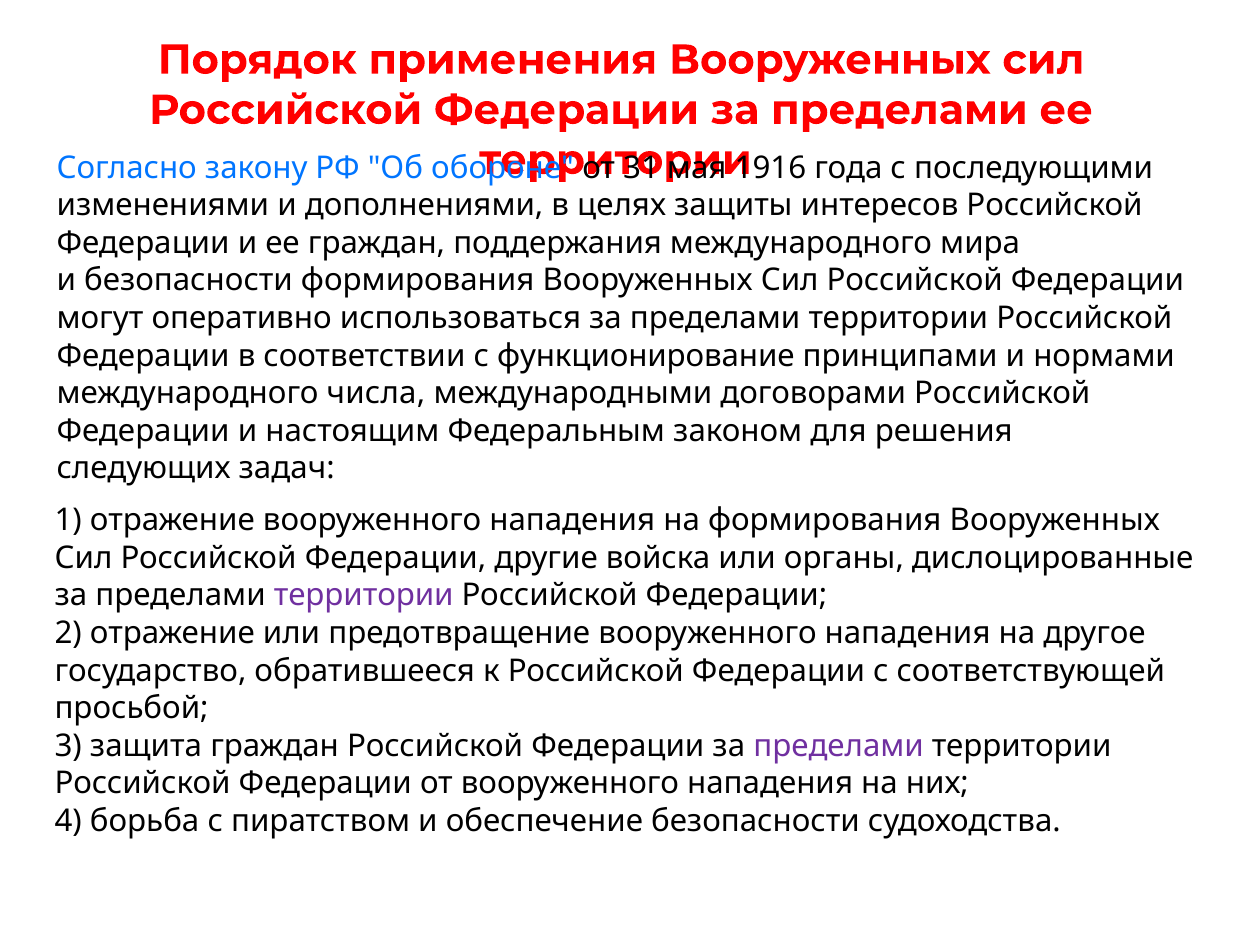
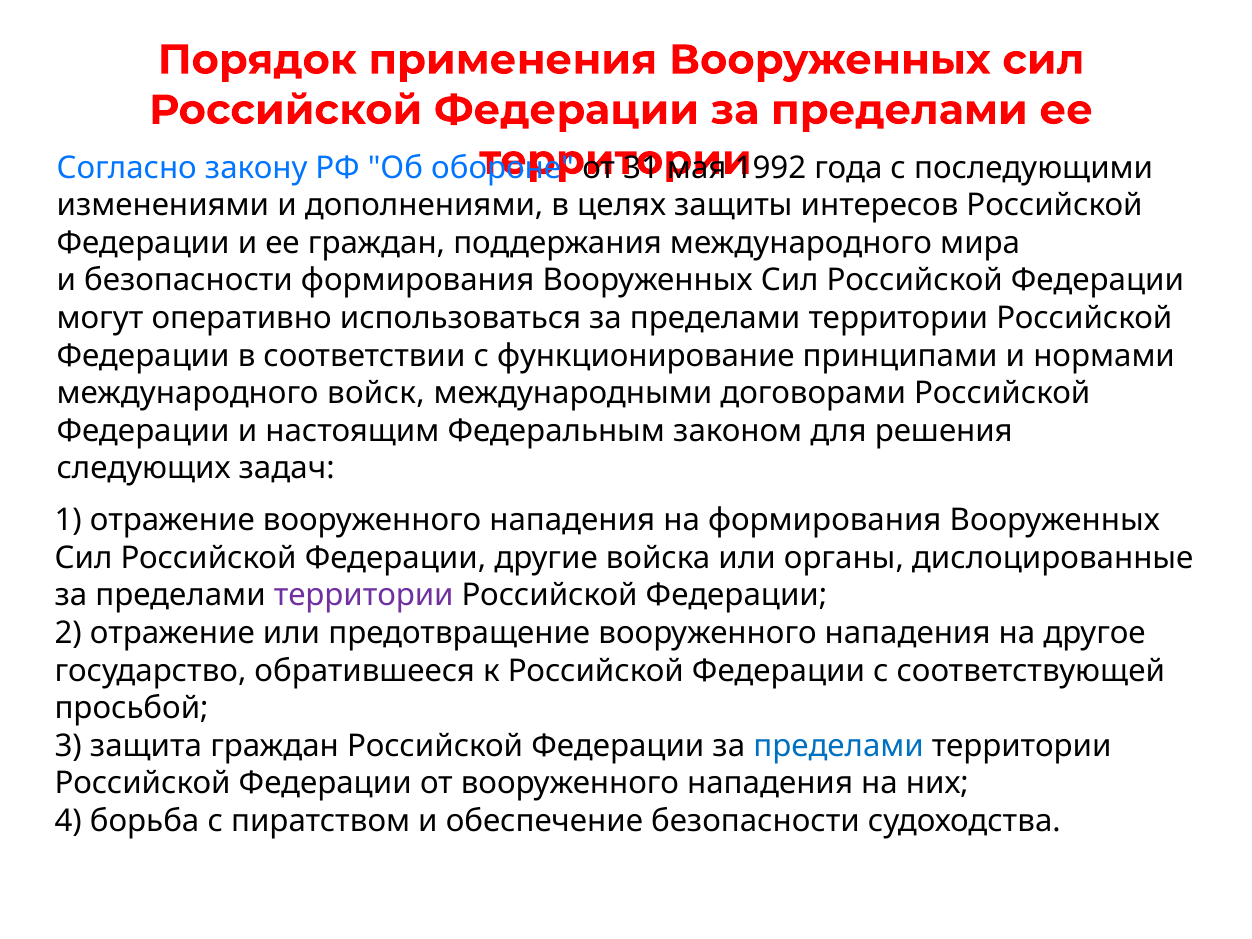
1916: 1916 -> 1992
числа: числа -> войск
пределами at (839, 746) colour: purple -> blue
